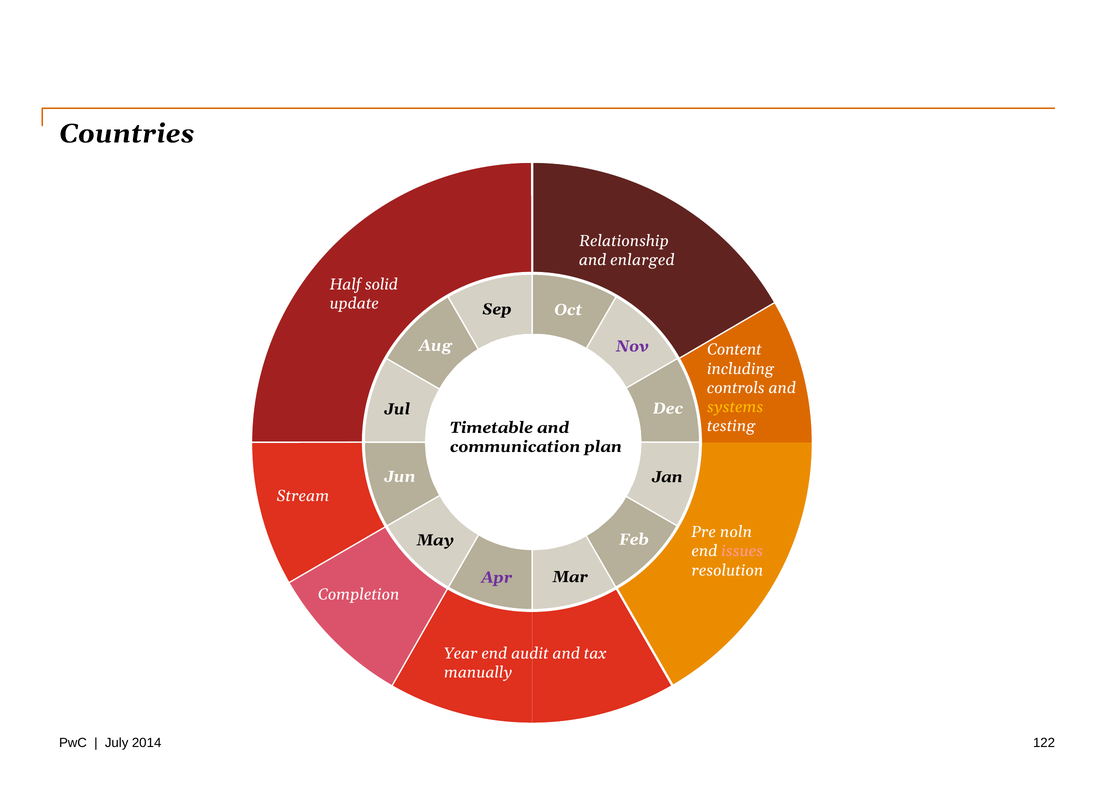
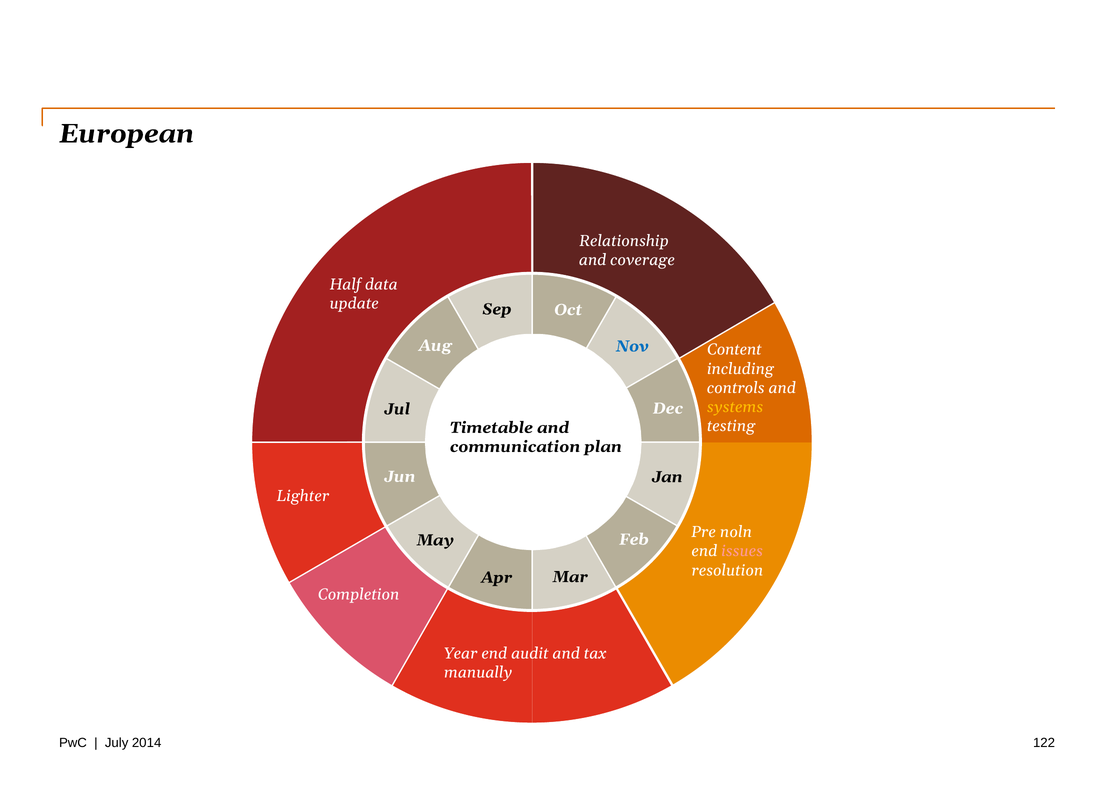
Countries: Countries -> European
enlarged: enlarged -> coverage
solid: solid -> data
Nov colour: purple -> blue
Stream: Stream -> Lighter
Apr colour: purple -> black
